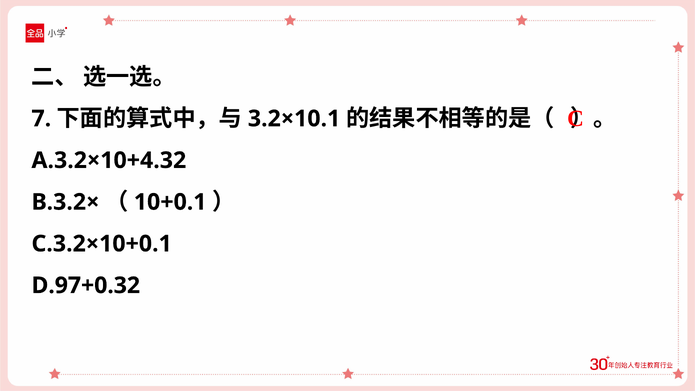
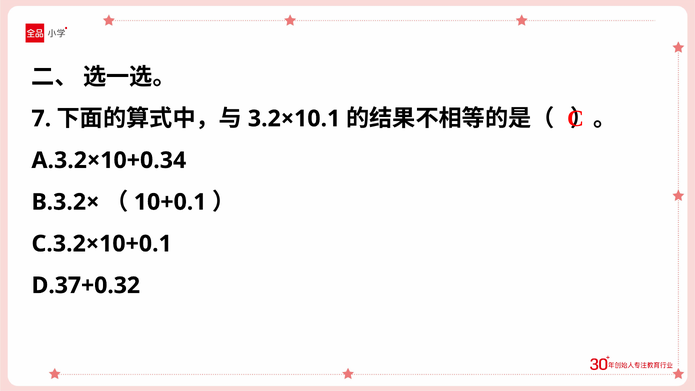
A.3.2×10+4.32: A.3.2×10+4.32 -> A.3.2×10+0.34
D.97+0.32: D.97+0.32 -> D.37+0.32
